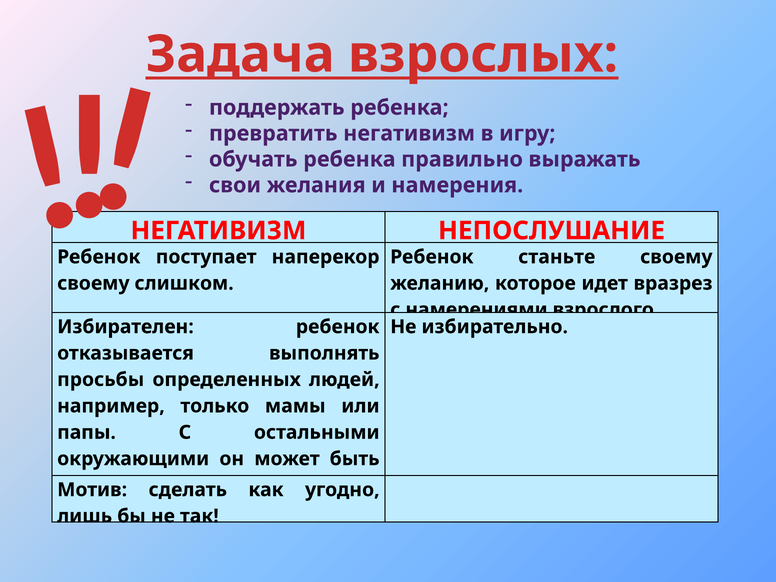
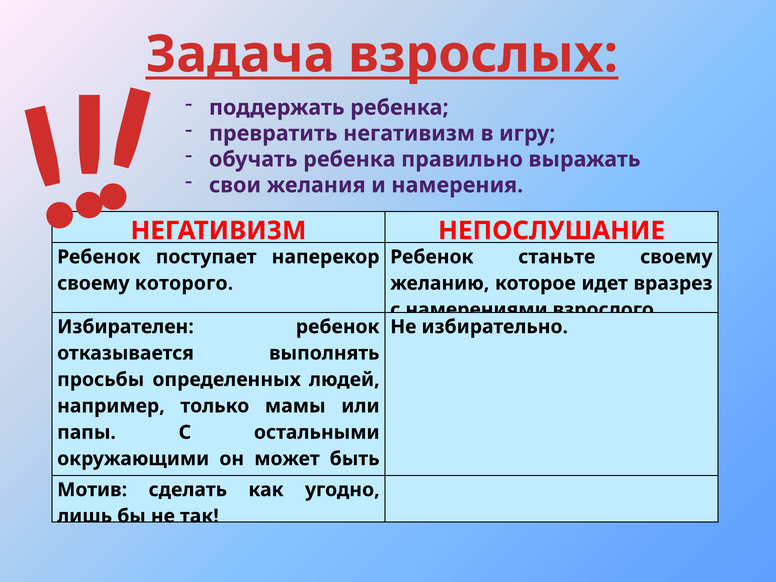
слишком: слишком -> которого
